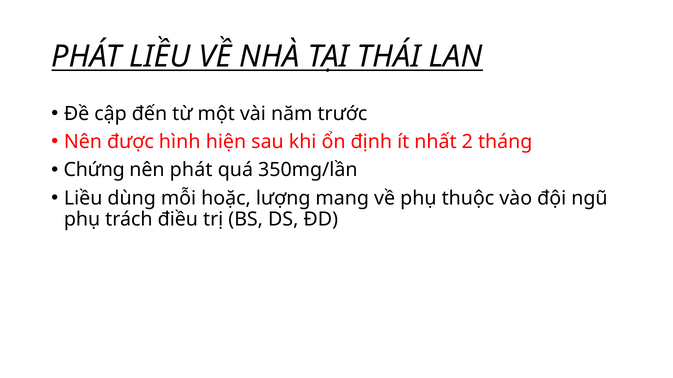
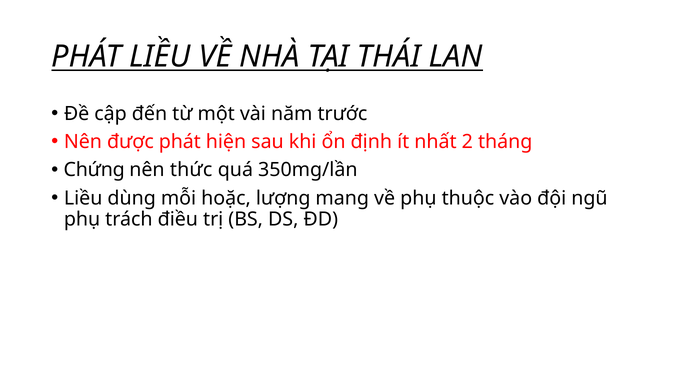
được hình: hình -> phát
nên phát: phát -> thức
